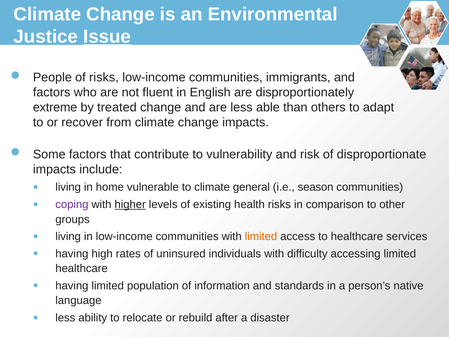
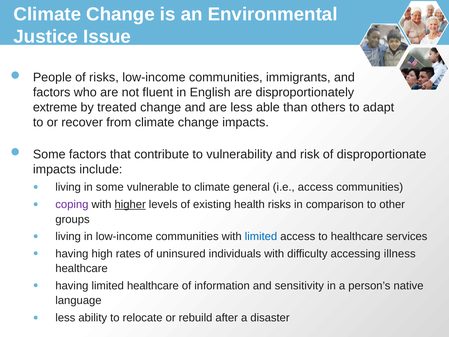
Issue underline: present -> none
in home: home -> some
i.e season: season -> access
limited at (261, 236) colour: orange -> blue
accessing limited: limited -> illness
limited population: population -> healthcare
standards: standards -> sensitivity
